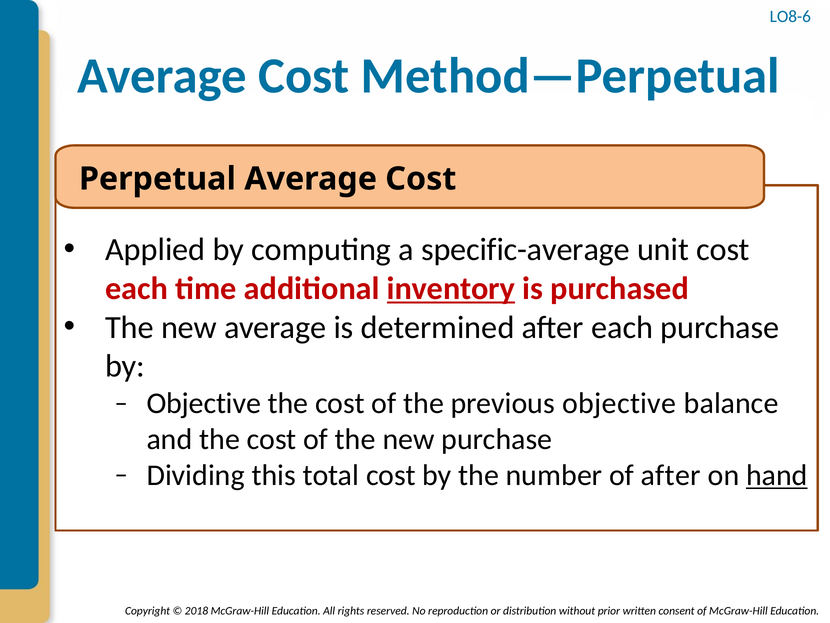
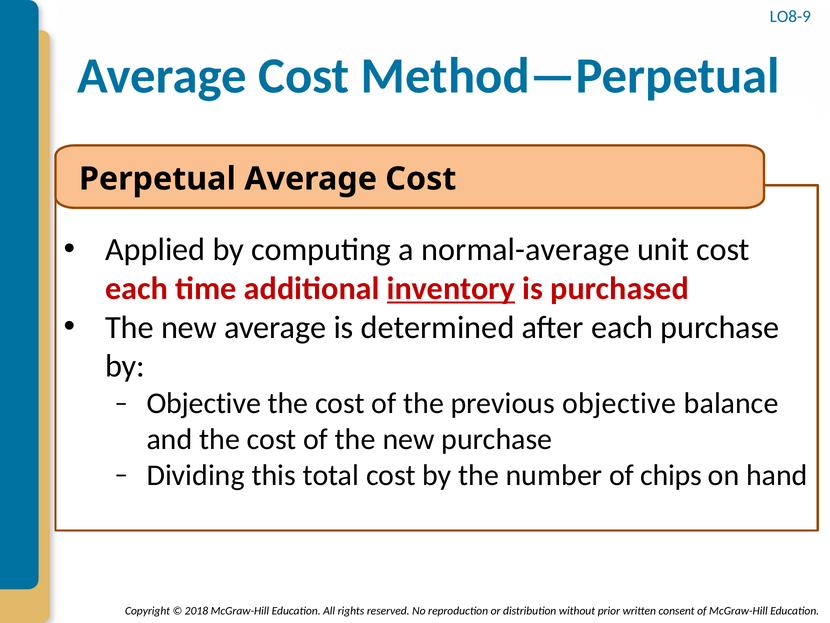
LO8-6: LO8-6 -> LO8-9
specific-average: specific-average -> normal-average
of after: after -> chips
hand underline: present -> none
